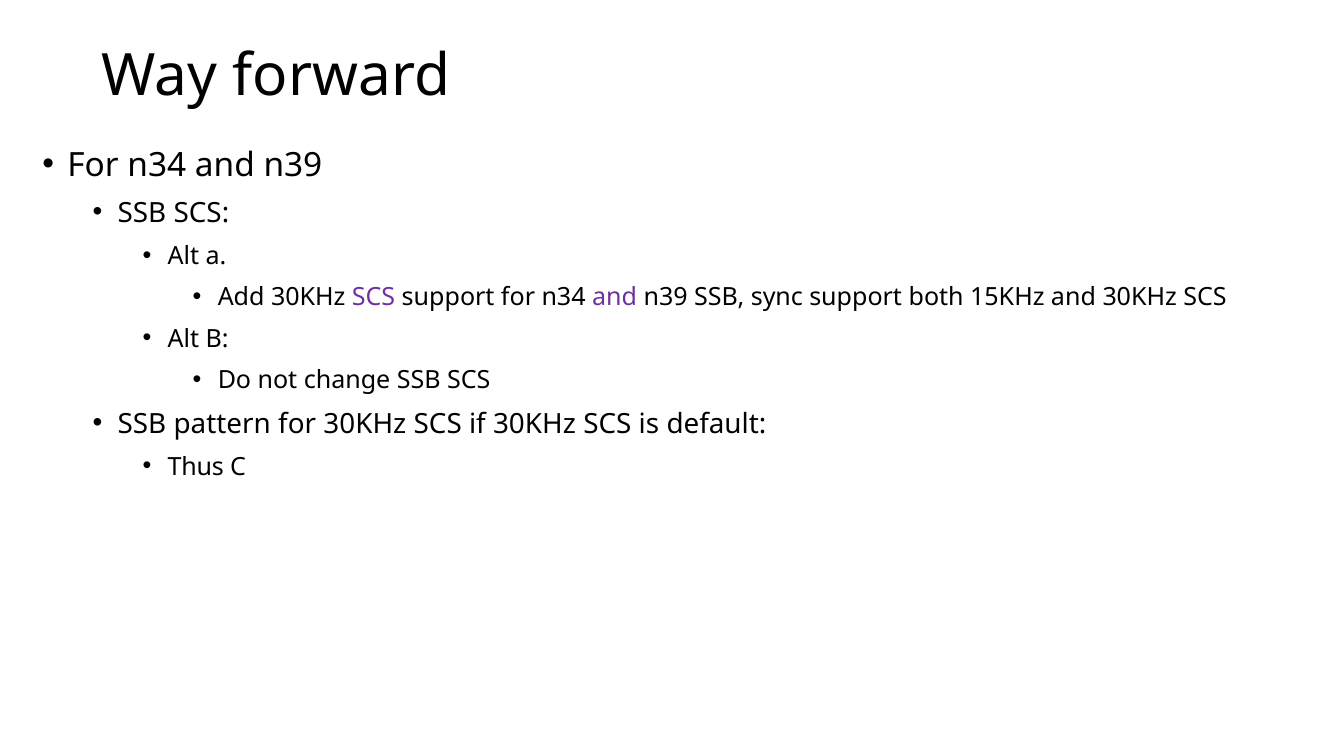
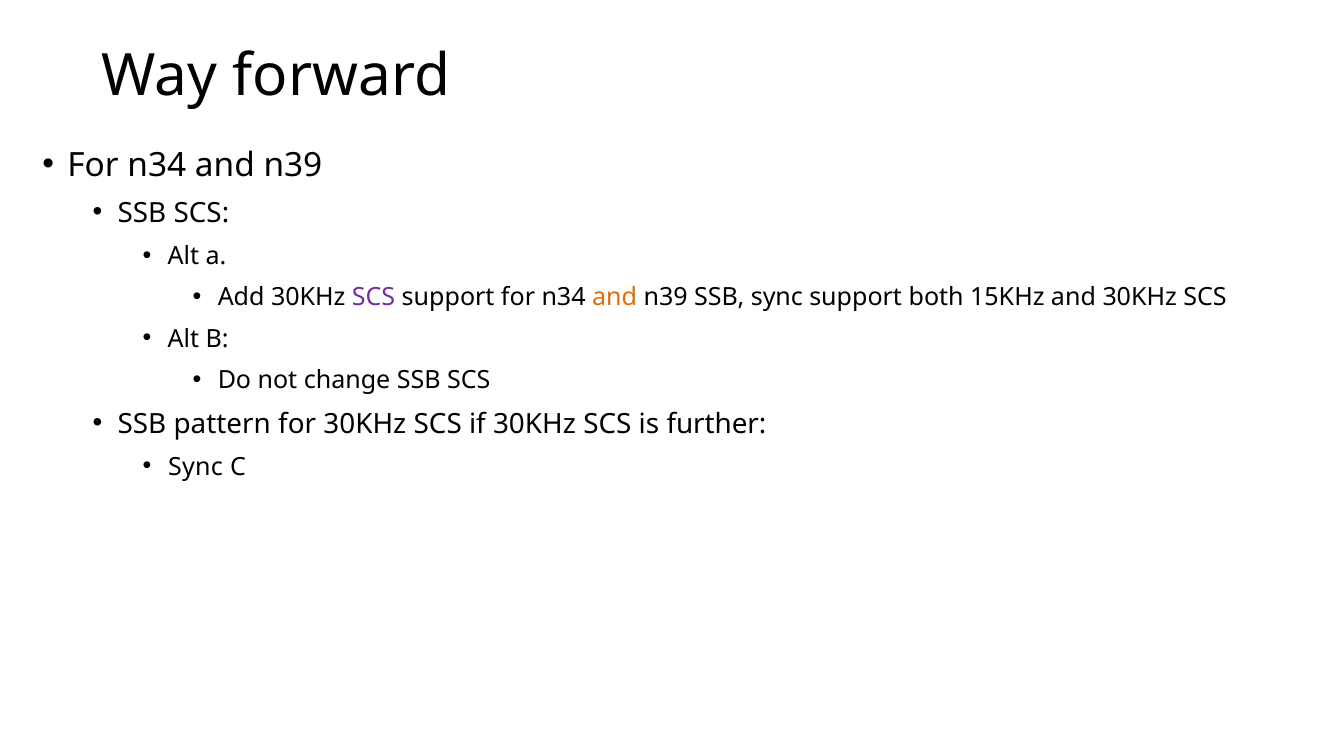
and at (615, 298) colour: purple -> orange
default: default -> further
Thus at (196, 467): Thus -> Sync
